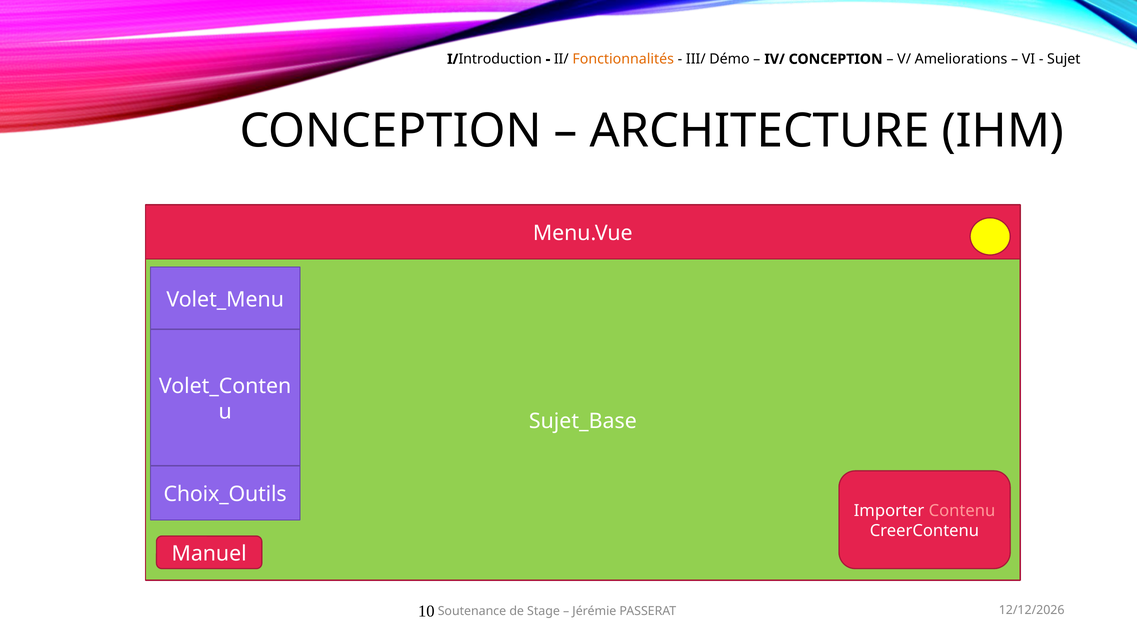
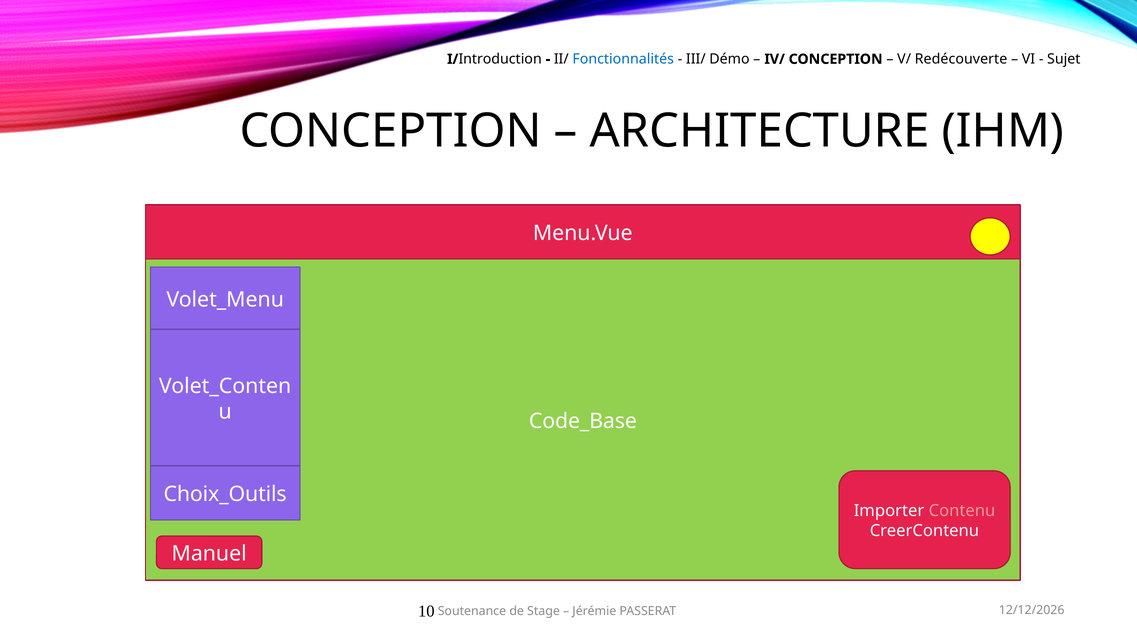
Fonctionnalités colour: orange -> blue
Ameliorations: Ameliorations -> Redécouverte
Sujet_Base: Sujet_Base -> Code_Base
